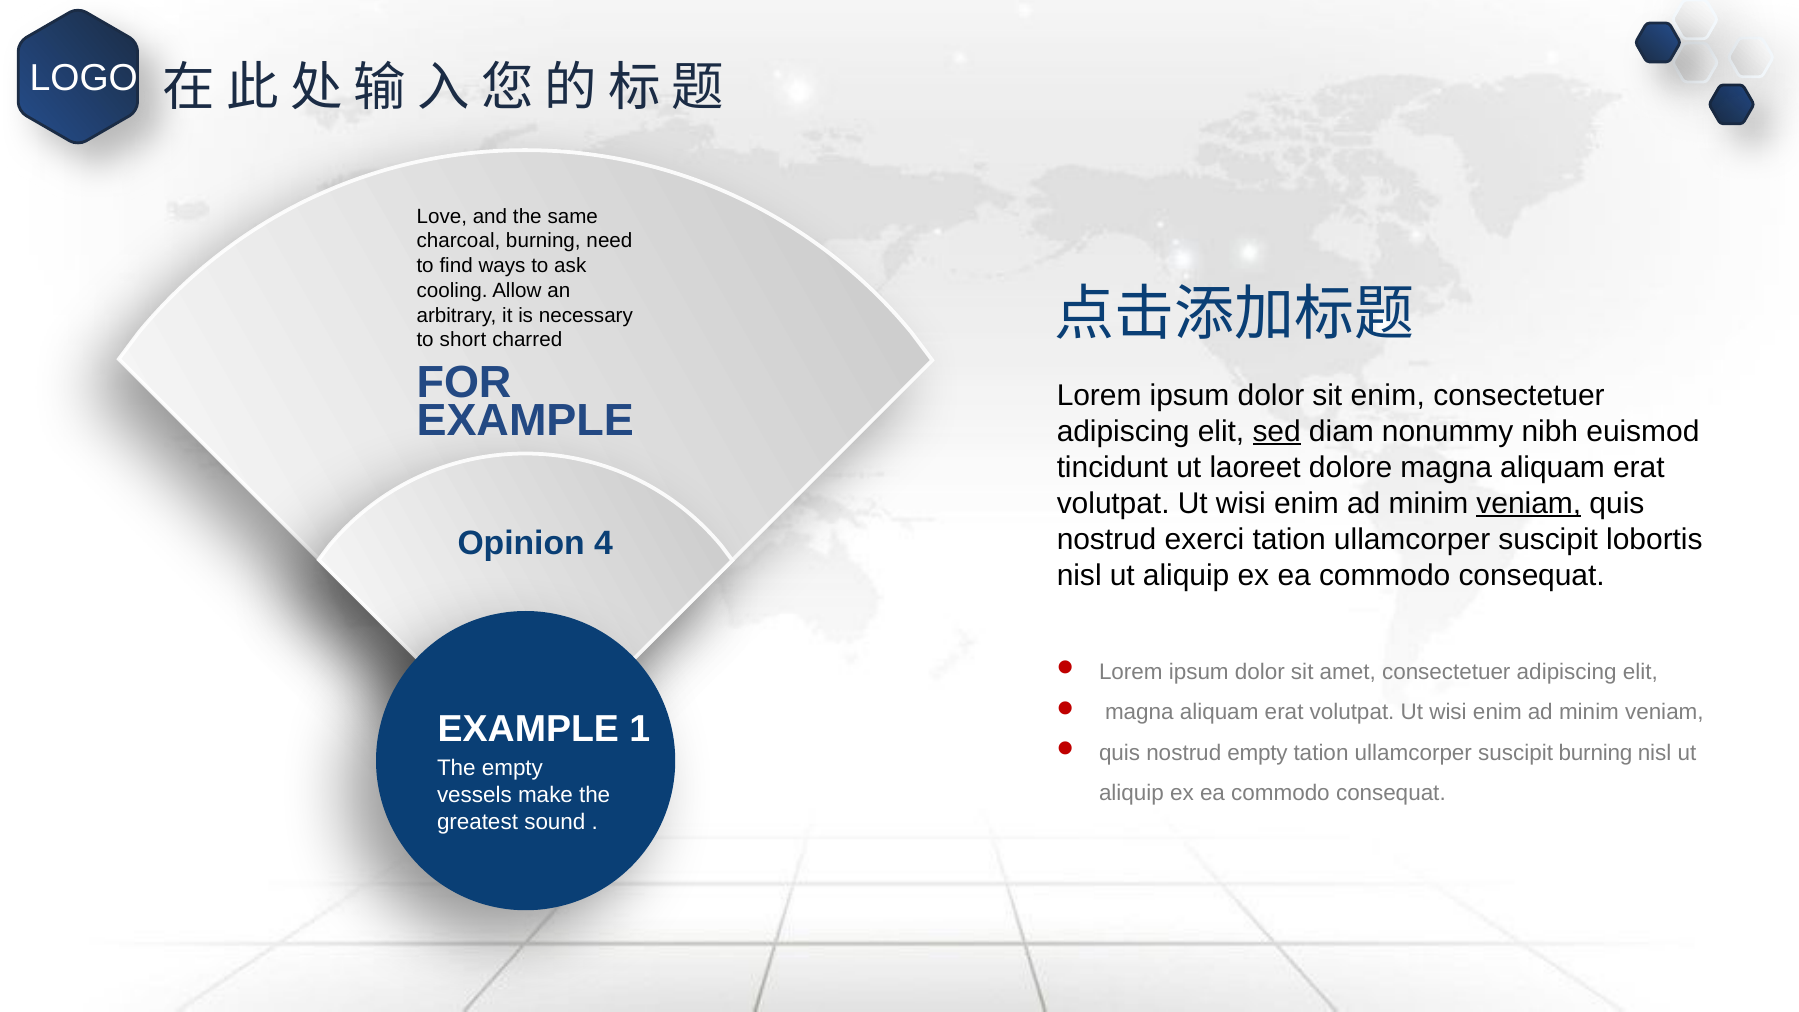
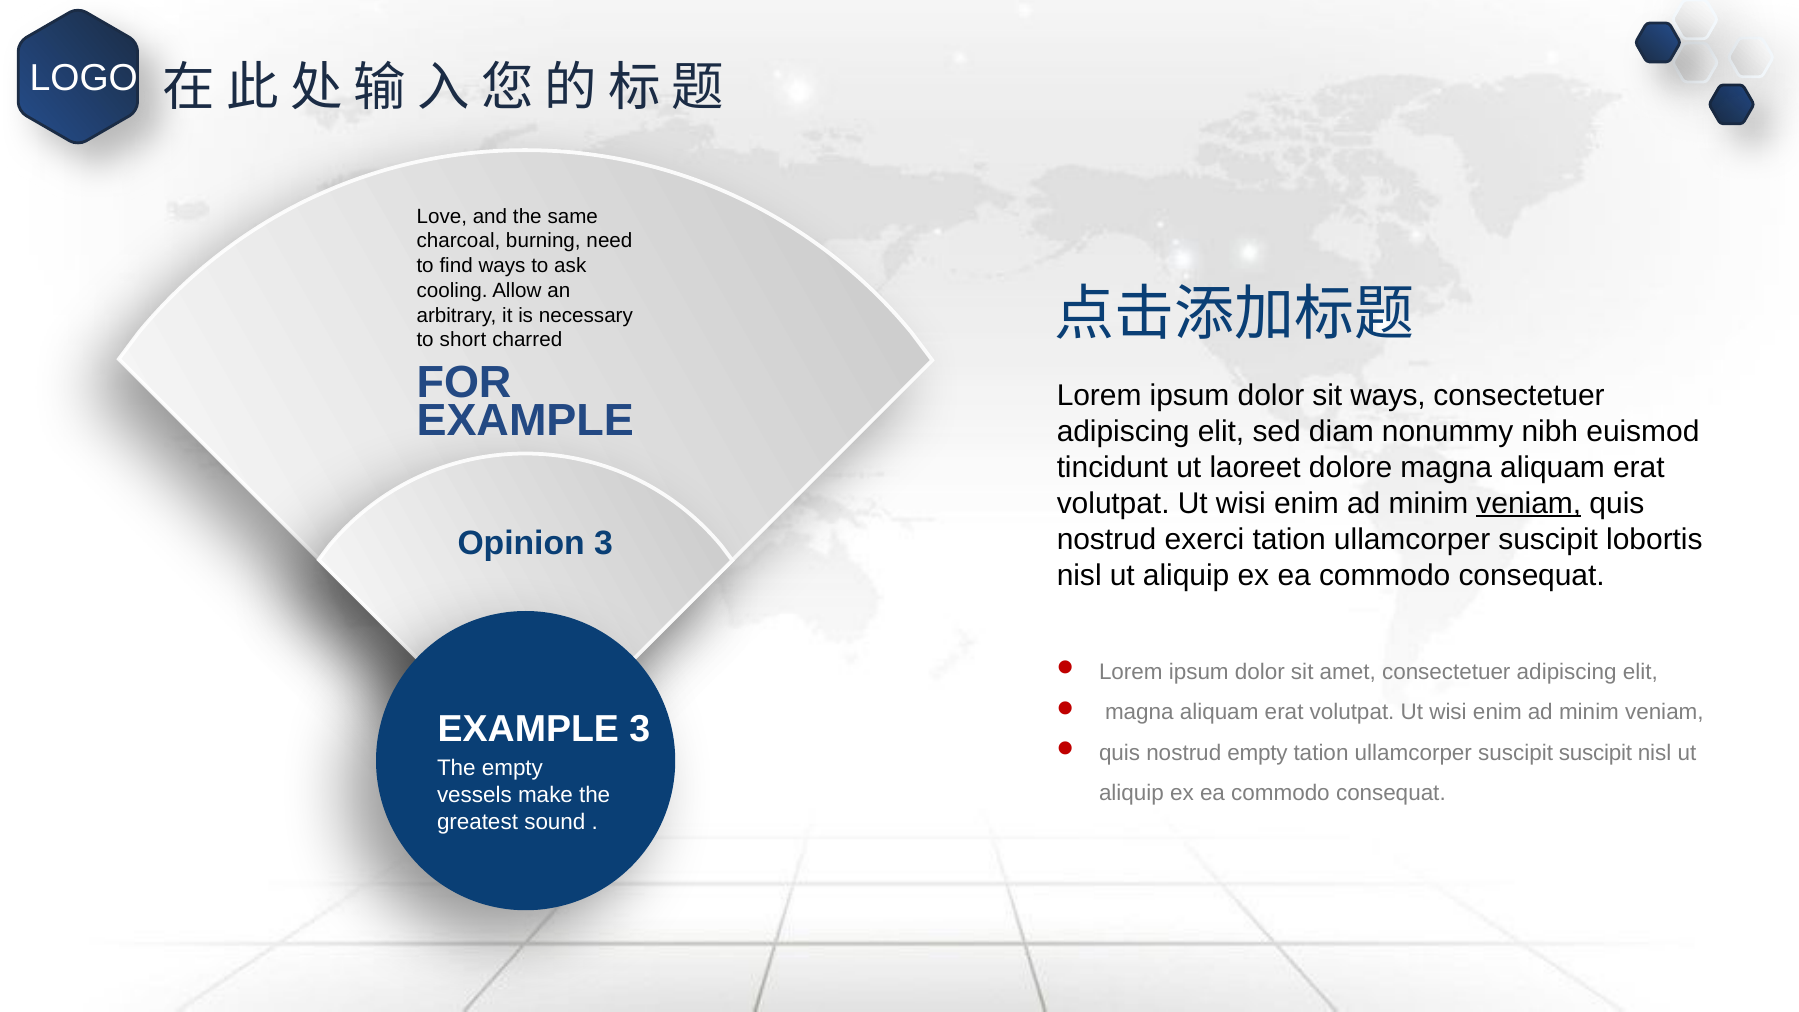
sit enim: enim -> ways
sed underline: present -> none
Opinion 4: 4 -> 3
EXAMPLE 1: 1 -> 3
suscipit burning: burning -> suscipit
